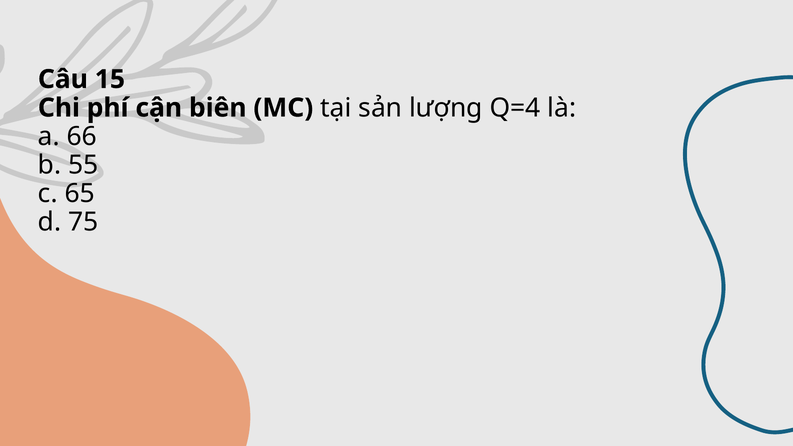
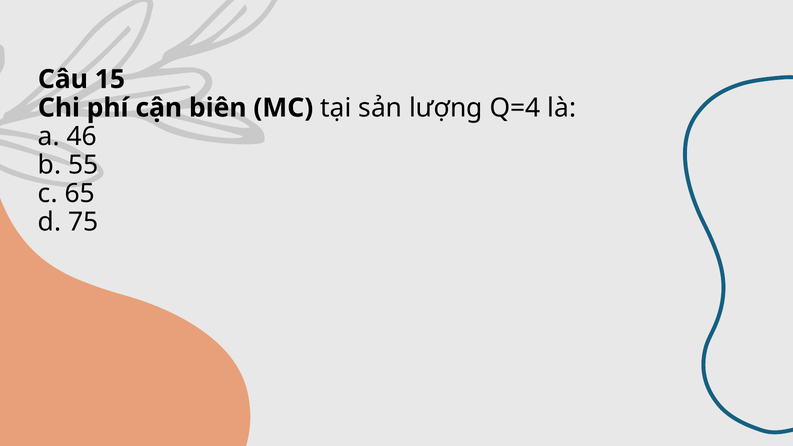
66: 66 -> 46
